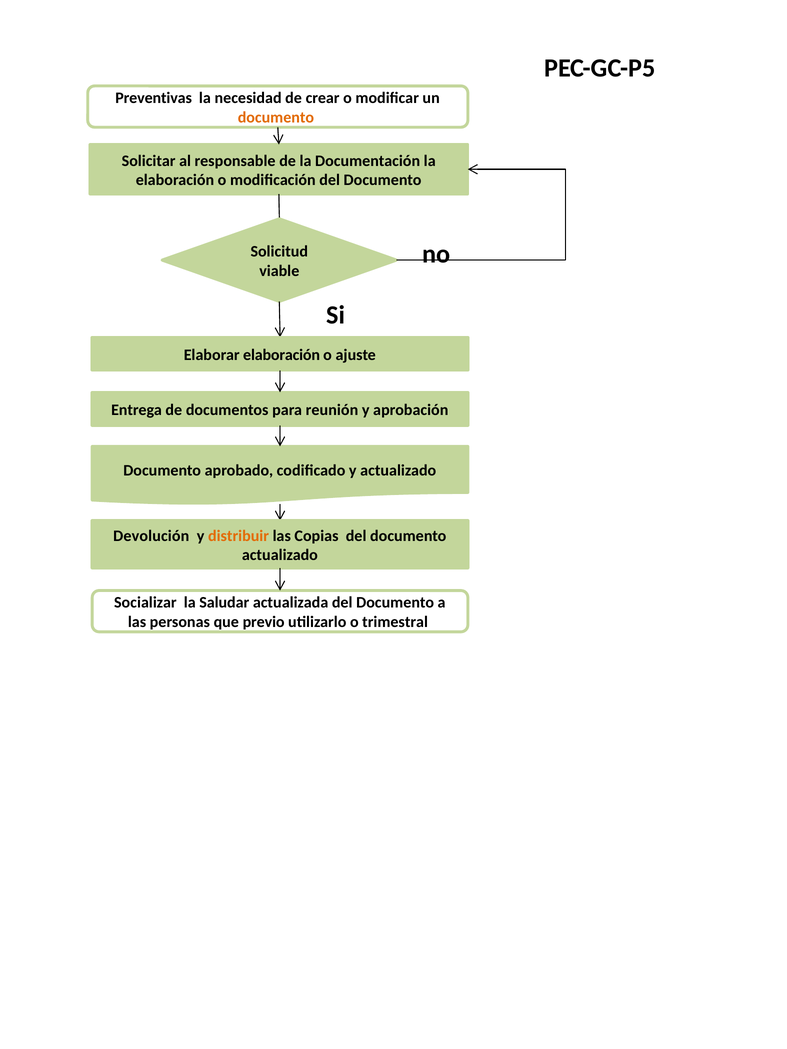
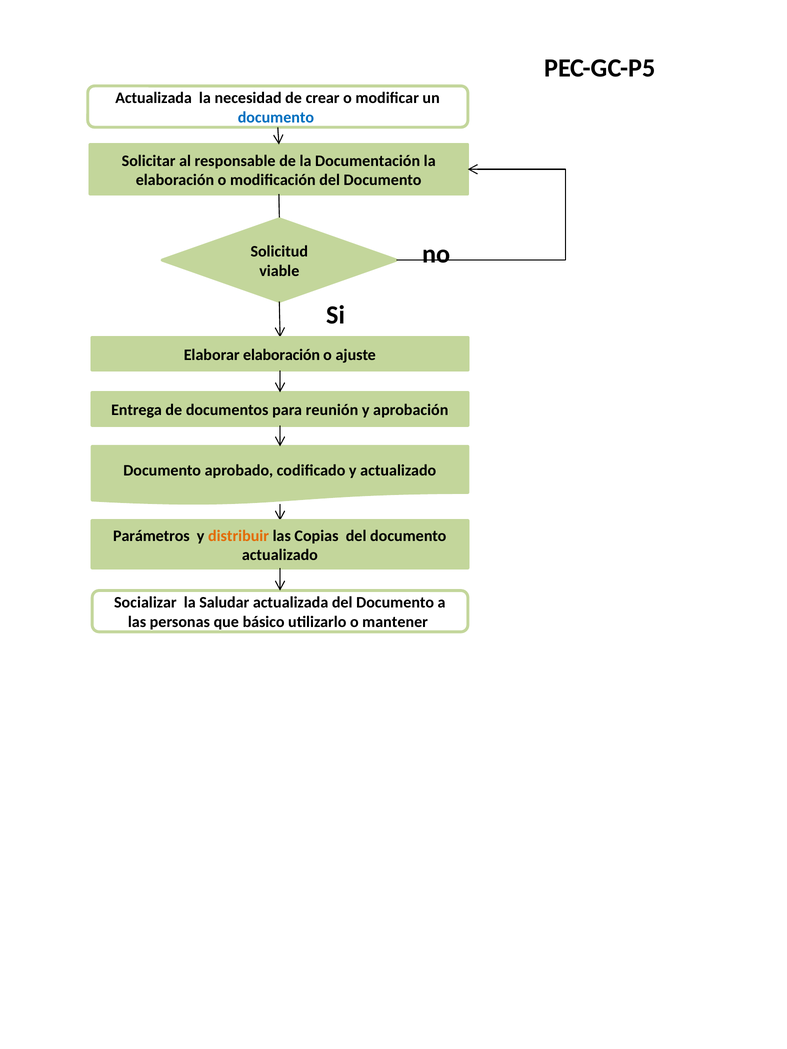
Preventivas at (154, 98): Preventivas -> Actualizada
documento at (276, 117) colour: orange -> blue
Devolución: Devolución -> Parámetros
previo: previo -> básico
trimestral: trimestral -> mantener
